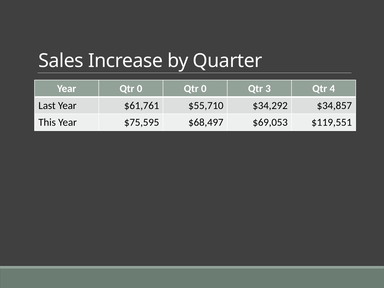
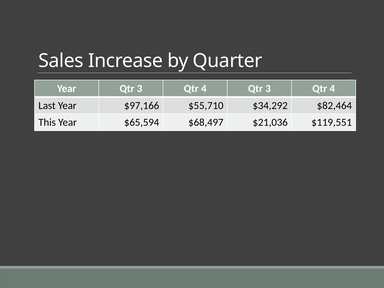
Year Qtr 0: 0 -> 3
0 at (204, 89): 0 -> 4
$61,761: $61,761 -> $97,166
$34,857: $34,857 -> $82,464
$75,595: $75,595 -> $65,594
$69,053: $69,053 -> $21,036
